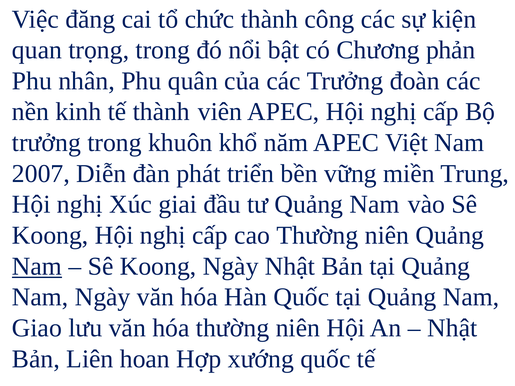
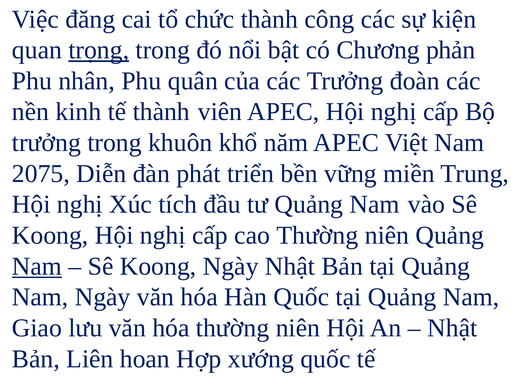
trọng underline: none -> present
2007: 2007 -> 2075
giai: giai -> tích
